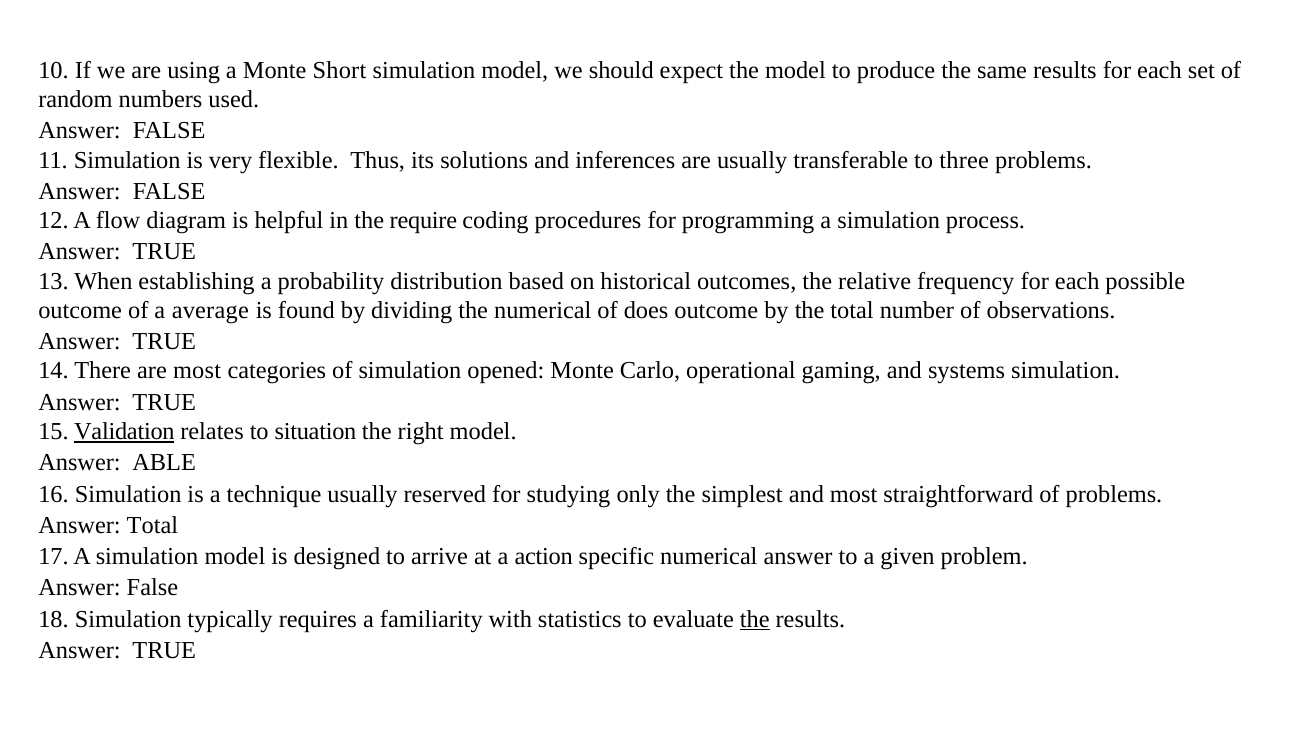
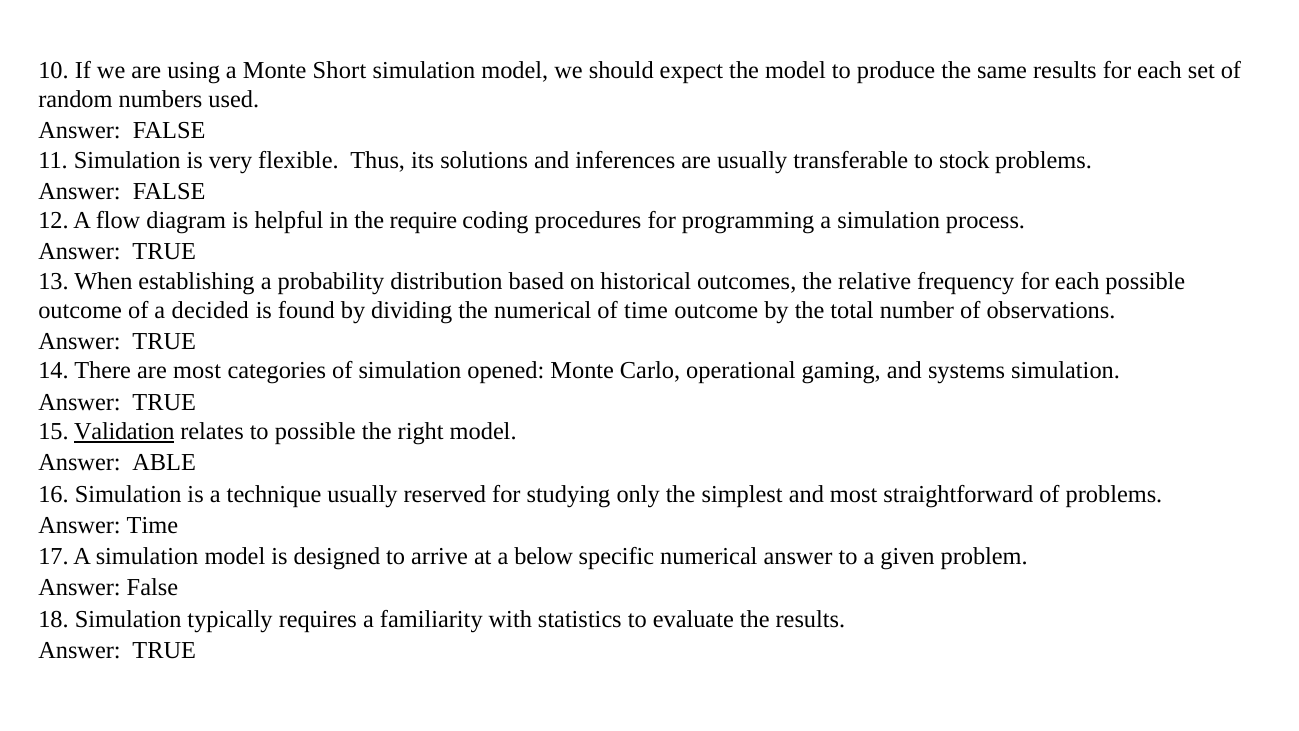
three: three -> stock
average: average -> decided
of does: does -> time
to situation: situation -> possible
Answer Total: Total -> Time
action: action -> below
the at (755, 619) underline: present -> none
